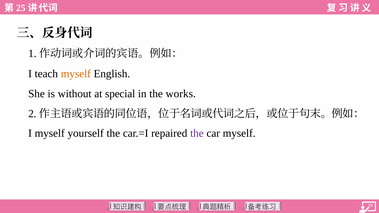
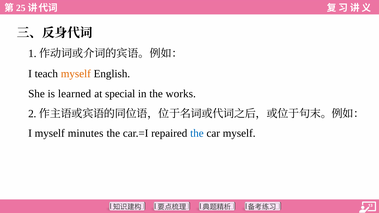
without: without -> learned
yourself: yourself -> minutes
the at (197, 133) colour: purple -> blue
